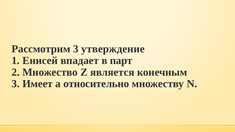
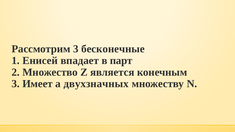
утверждение: утверждение -> бесконечные
относительно: относительно -> двухзначных
